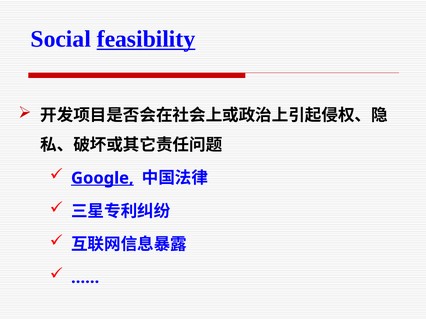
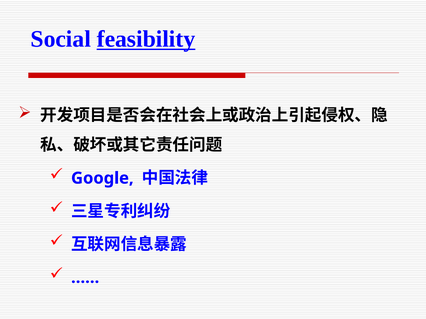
Google underline: present -> none
